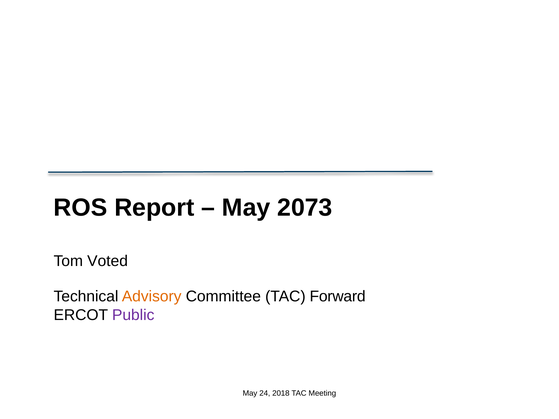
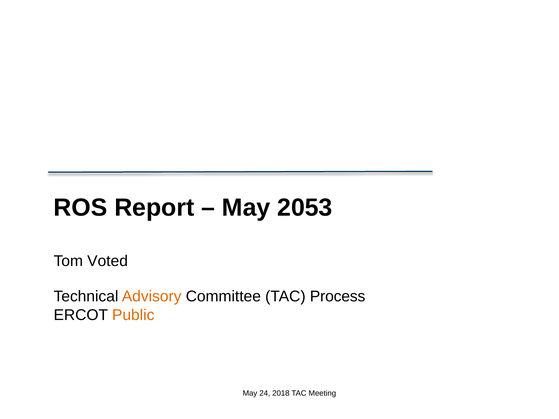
2073: 2073 -> 2053
Forward: Forward -> Process
Public colour: purple -> orange
